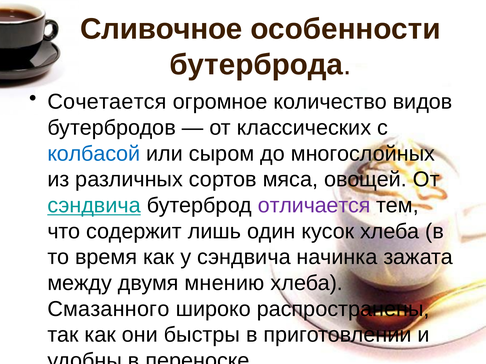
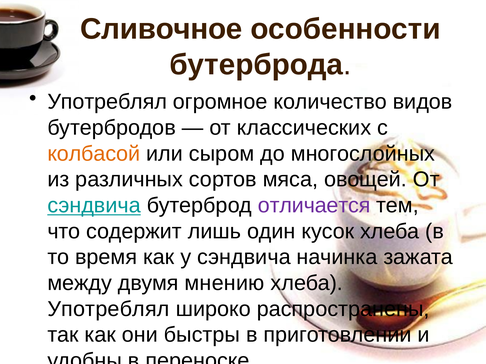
Сочетается at (107, 102): Сочетается -> Употреблял
колбасой colour: blue -> orange
Смазанного at (108, 309): Смазанного -> Употреблял
